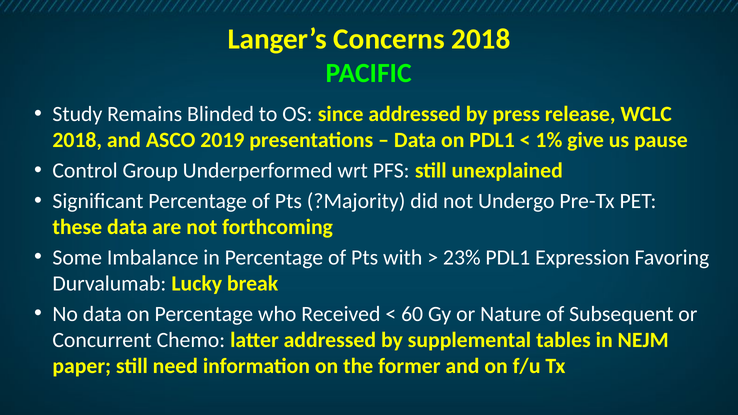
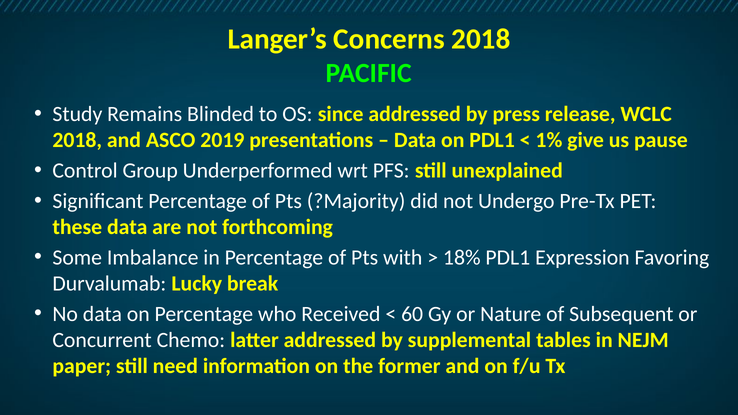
23%: 23% -> 18%
